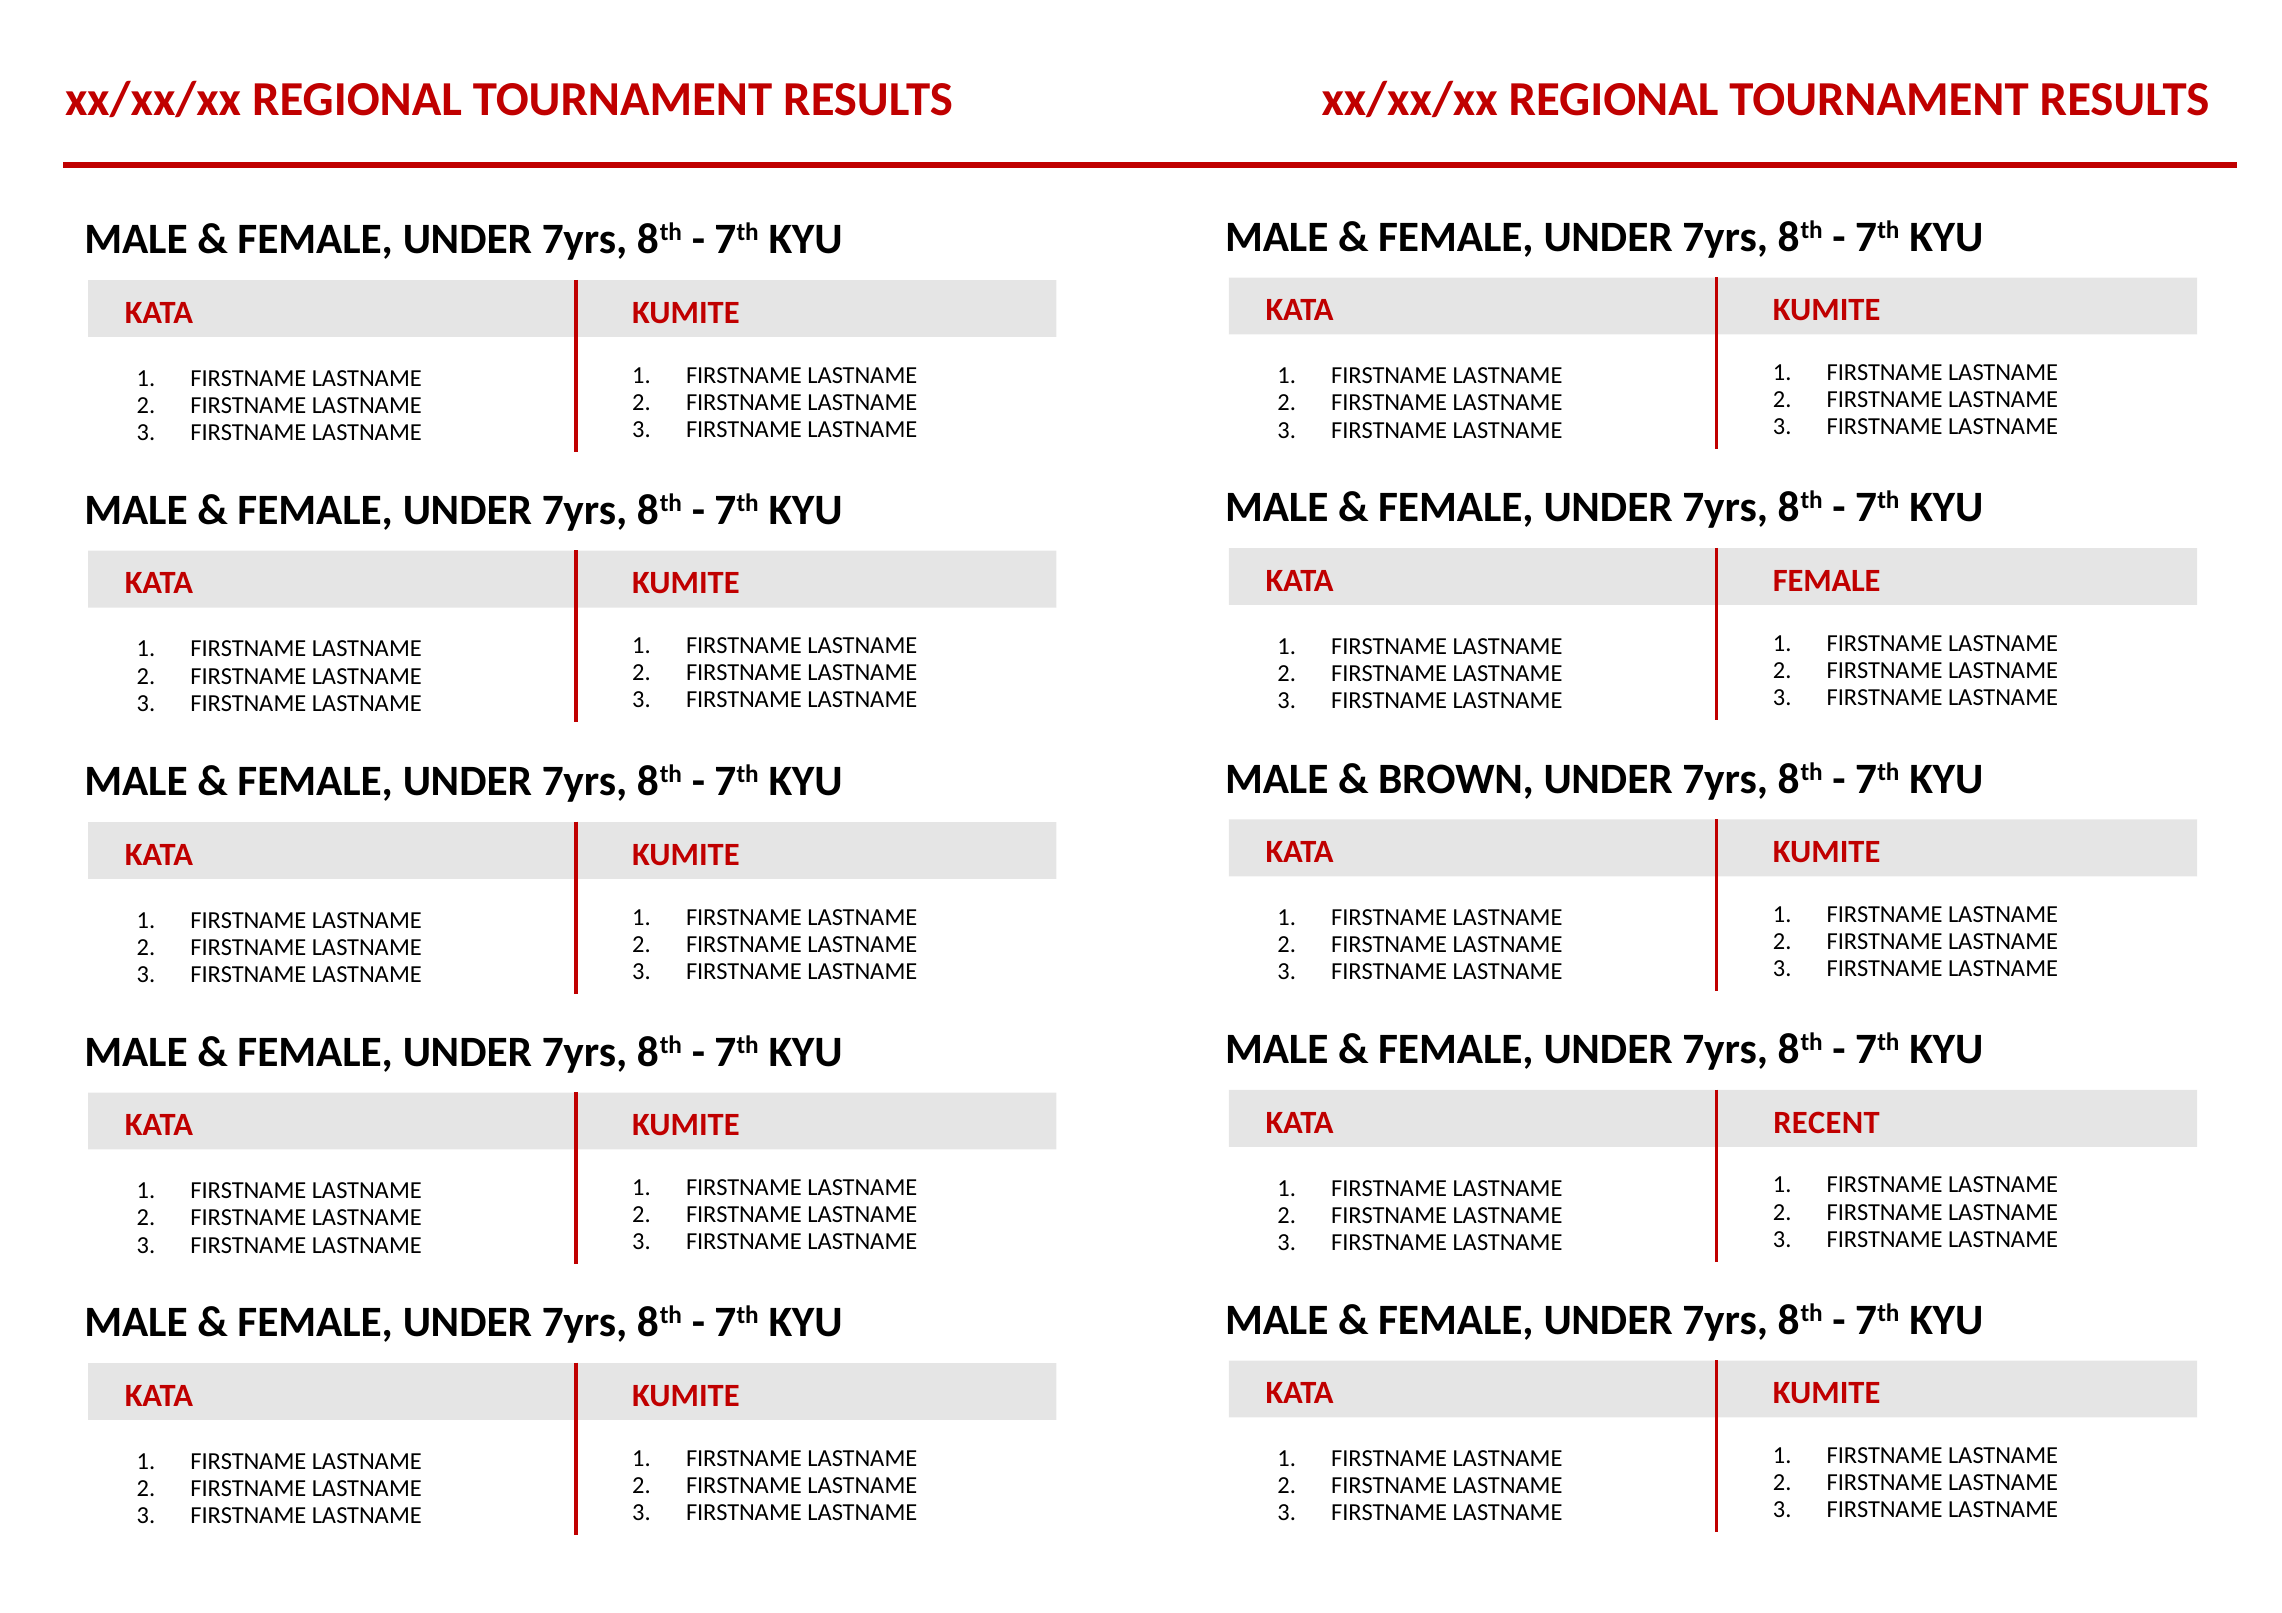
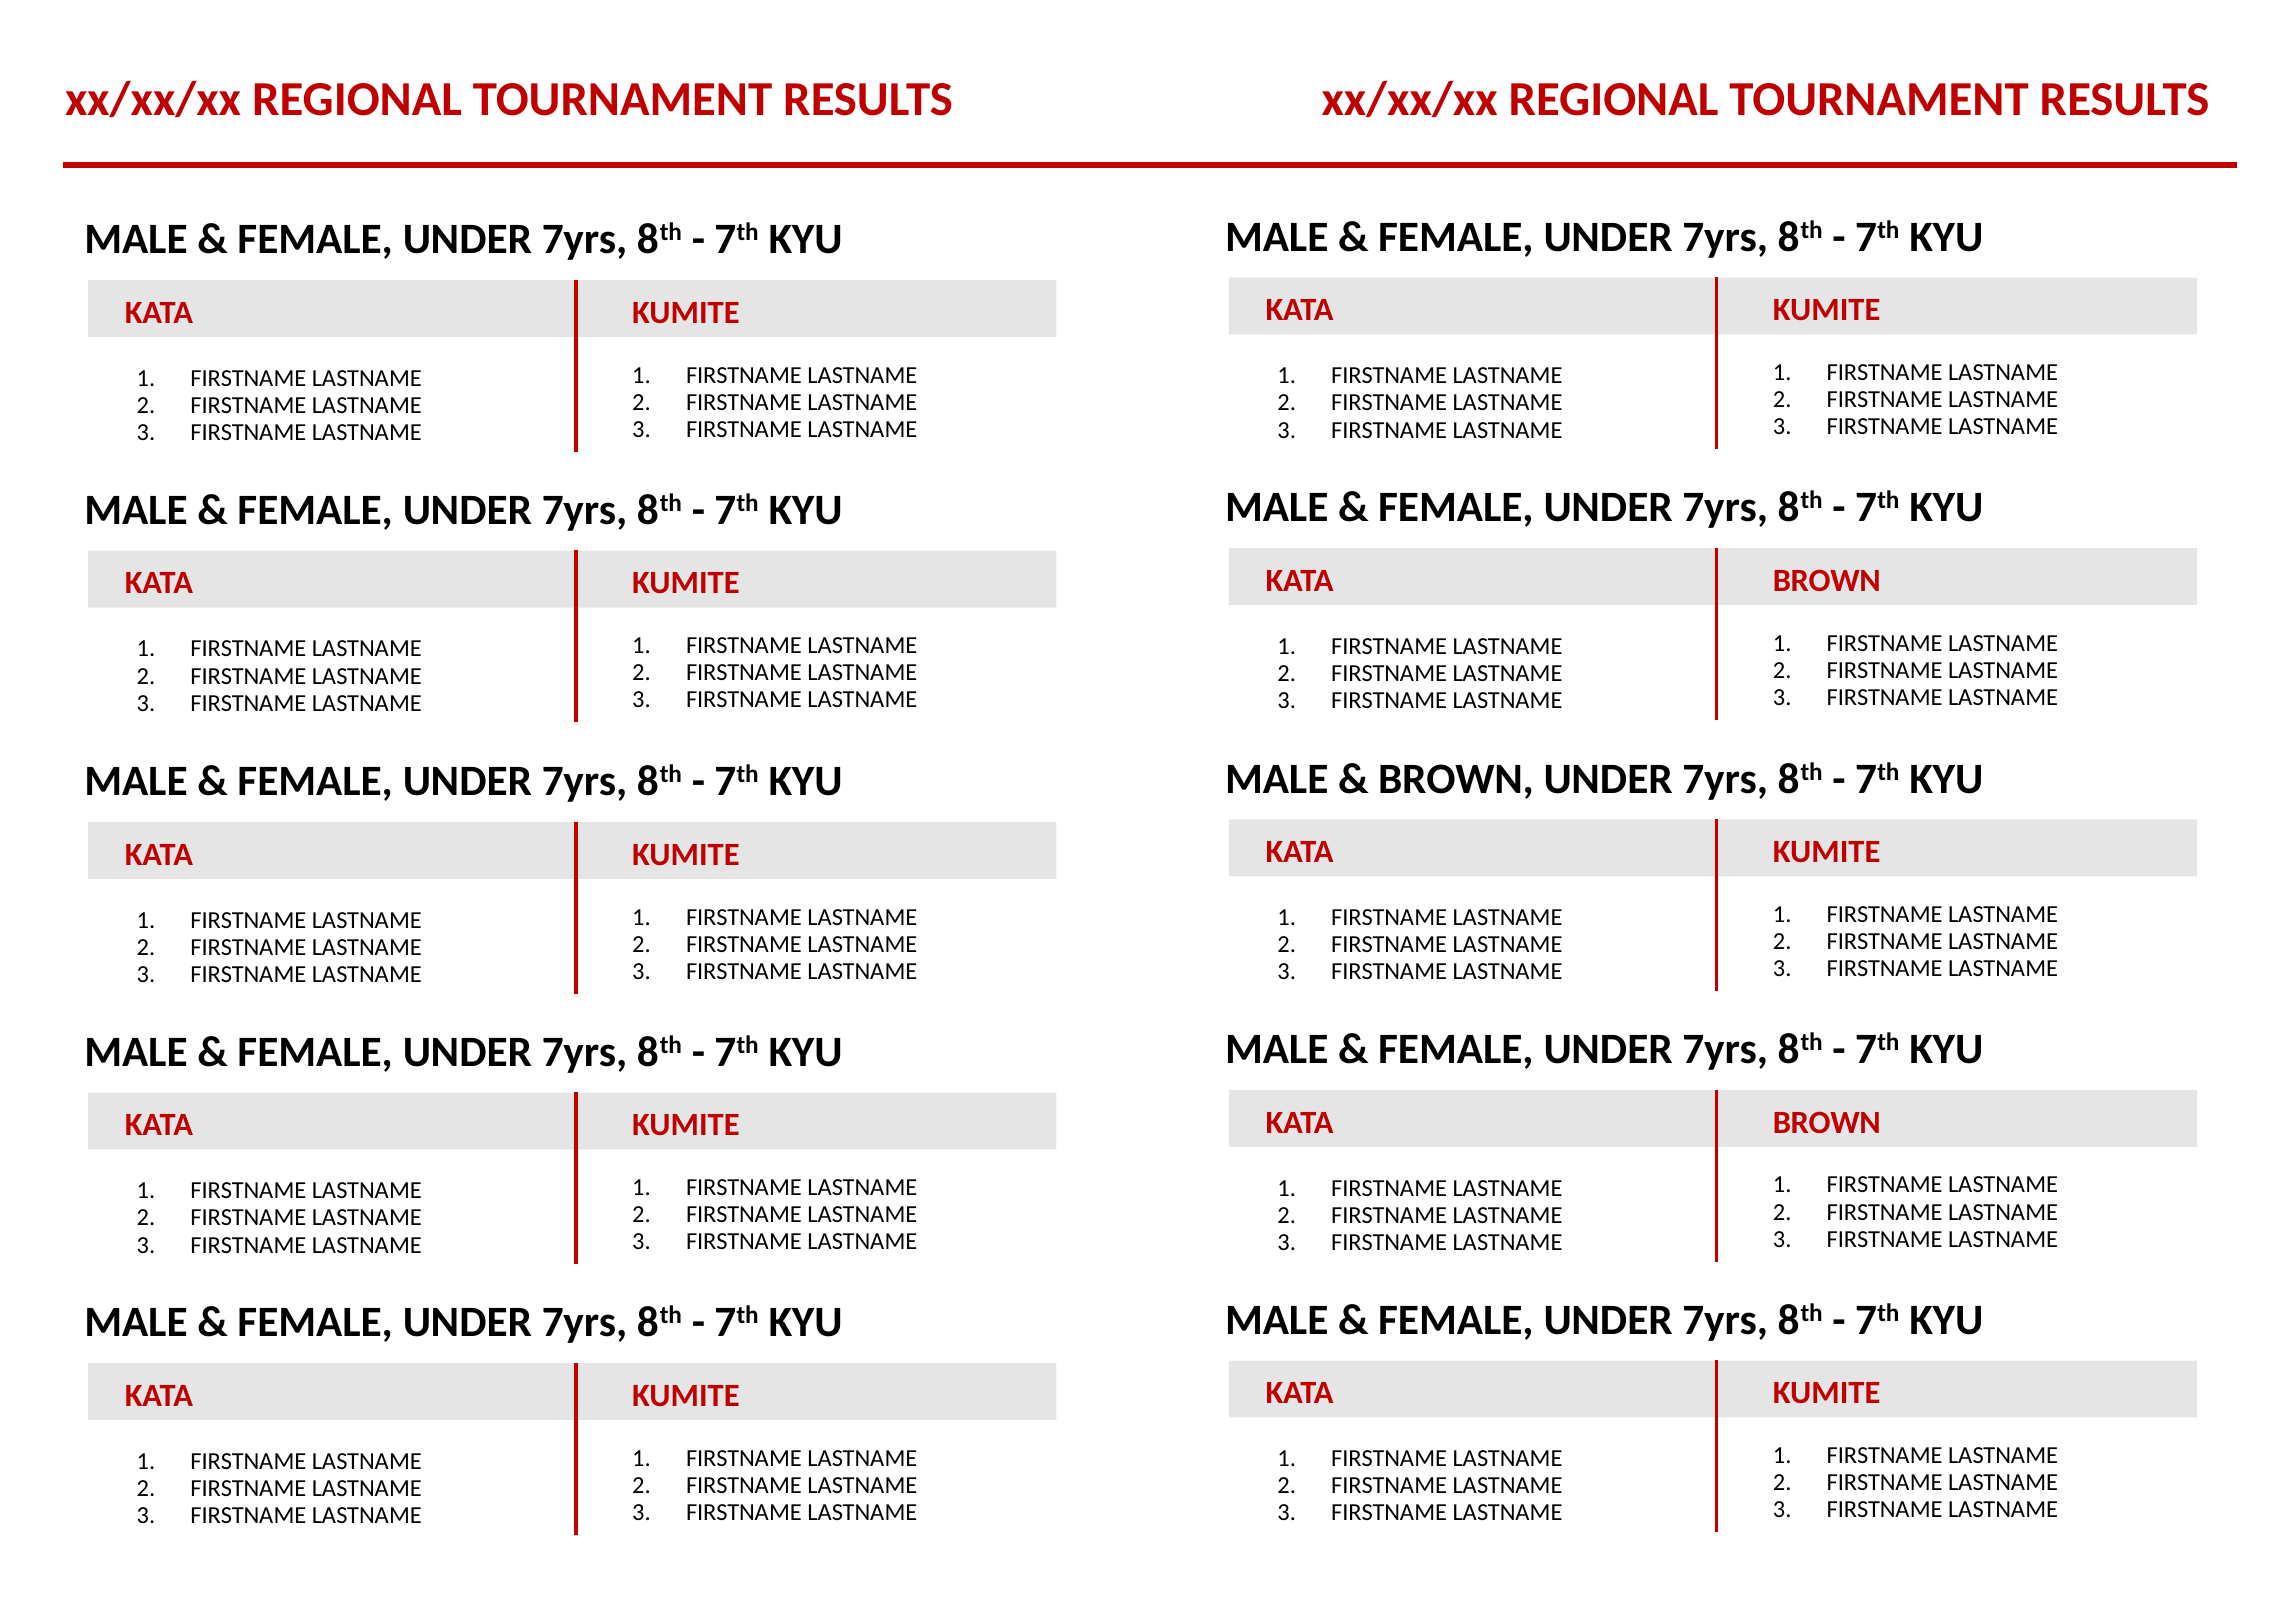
FEMALE at (1827, 581): FEMALE -> BROWN
RECENT at (1827, 1123): RECENT -> BROWN
